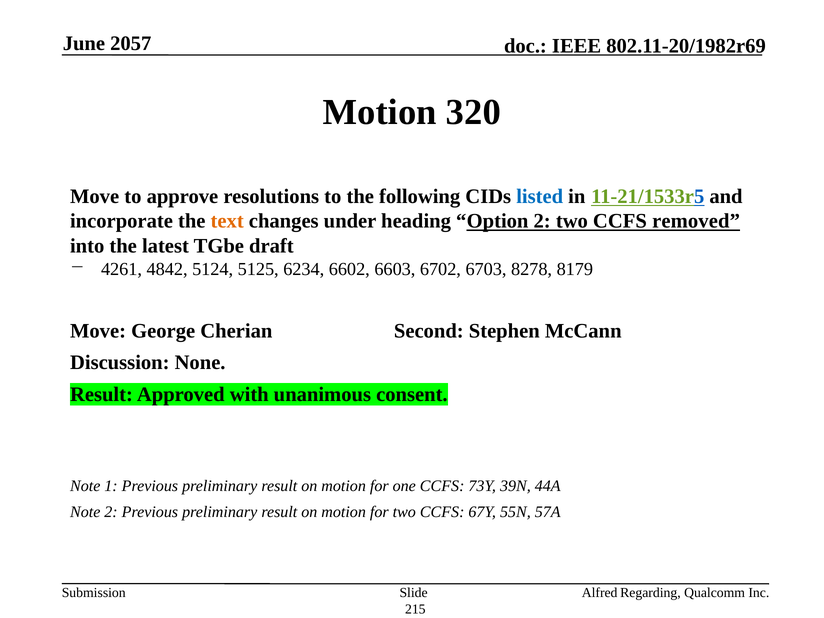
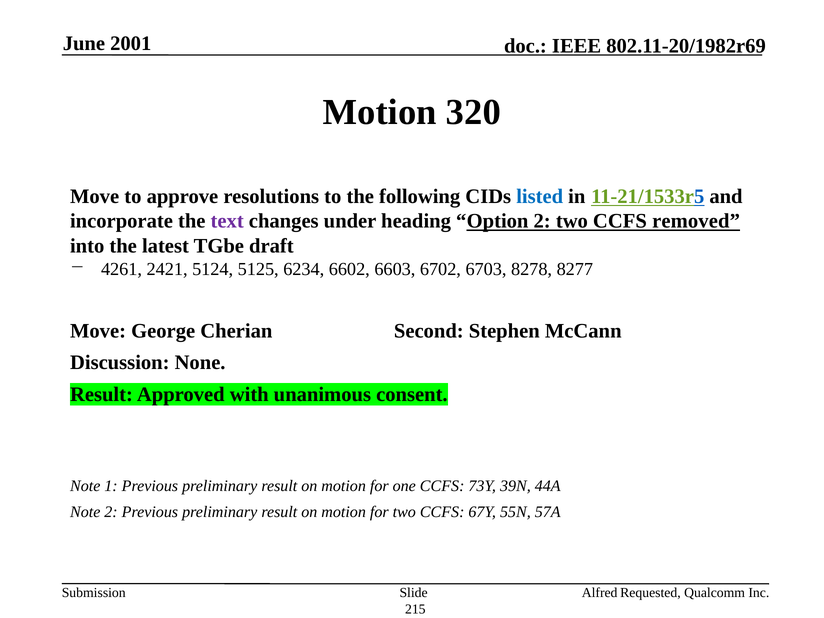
2057: 2057 -> 2001
text colour: orange -> purple
4842: 4842 -> 2421
8179: 8179 -> 8277
Regarding: Regarding -> Requested
